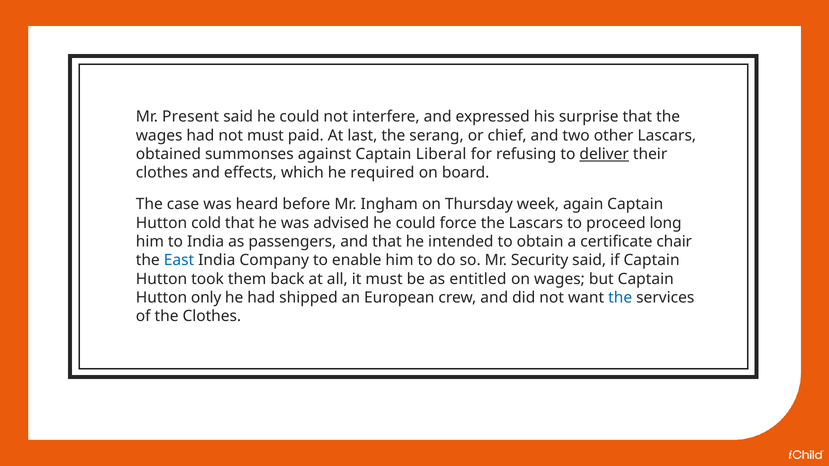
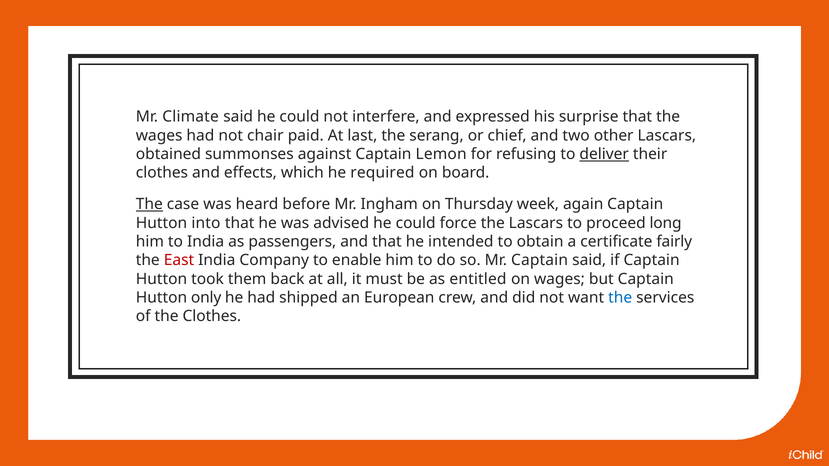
Present: Present -> Climate
not must: must -> chair
Liberal: Liberal -> Lemon
The at (149, 205) underline: none -> present
cold: cold -> into
chair: chair -> fairly
East colour: blue -> red
Mr Security: Security -> Captain
